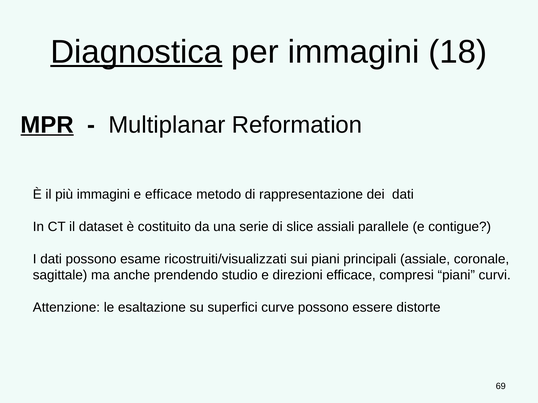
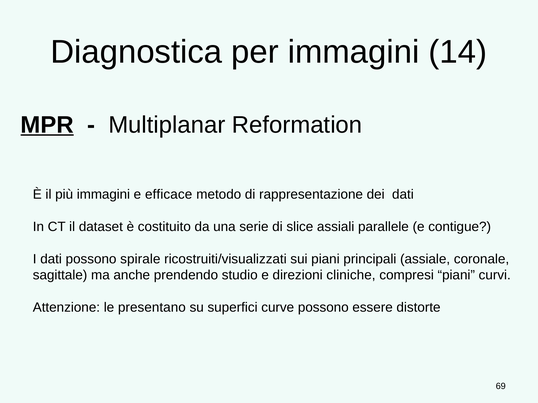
Diagnostica underline: present -> none
18: 18 -> 14
esame: esame -> spirale
direzioni efficace: efficace -> cliniche
esaltazione: esaltazione -> presentano
